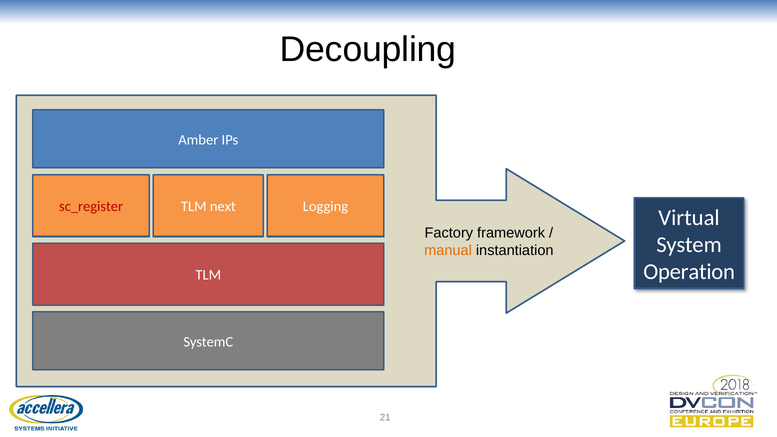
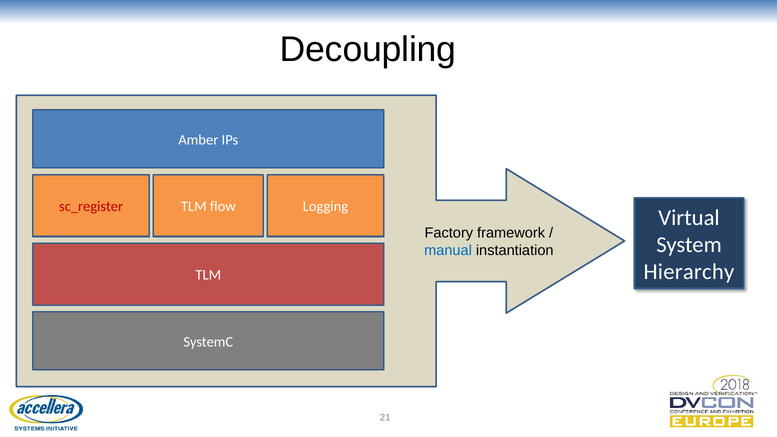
next: next -> flow
manual colour: orange -> blue
Operation: Operation -> Hierarchy
